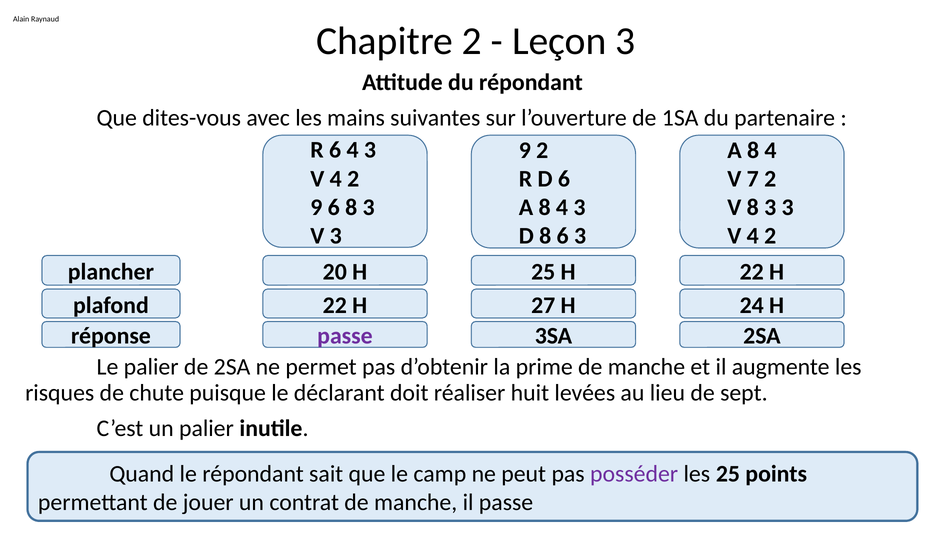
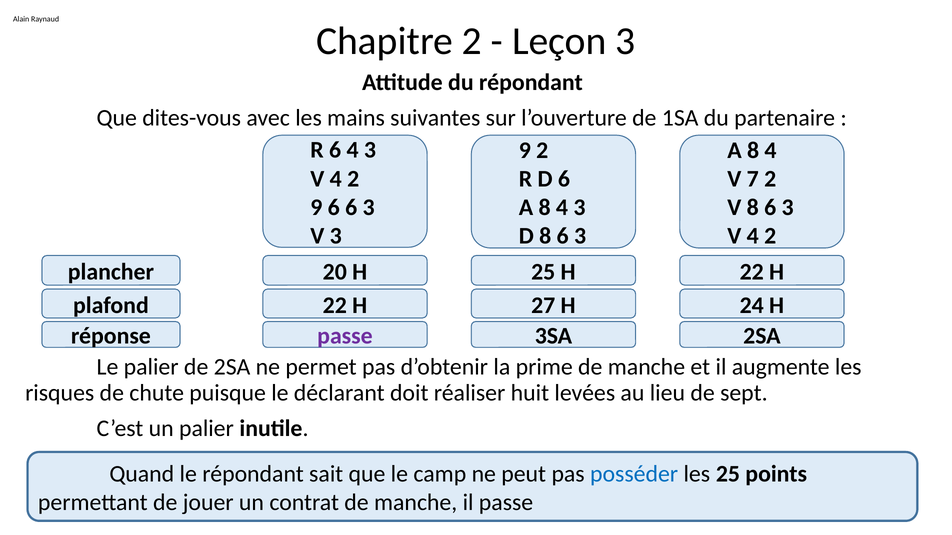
6 8: 8 -> 6
3 at (770, 208): 3 -> 6
posséder colour: purple -> blue
